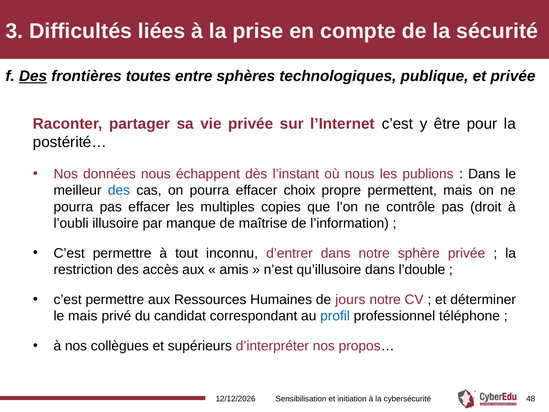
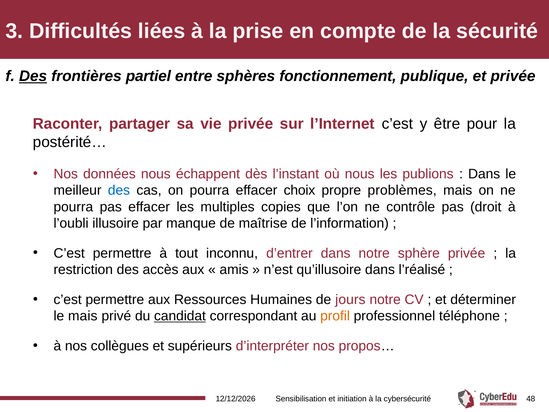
toutes: toutes -> partiel
technologiques: technologiques -> fonctionnement
permettent: permettent -> problèmes
l’double: l’double -> l’réalisé
candidat underline: none -> present
profil colour: blue -> orange
